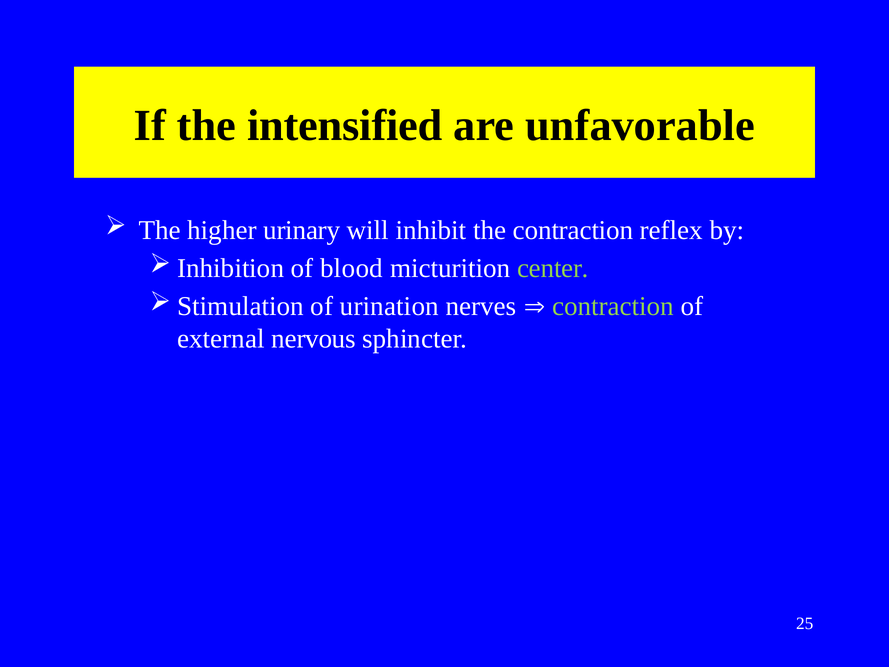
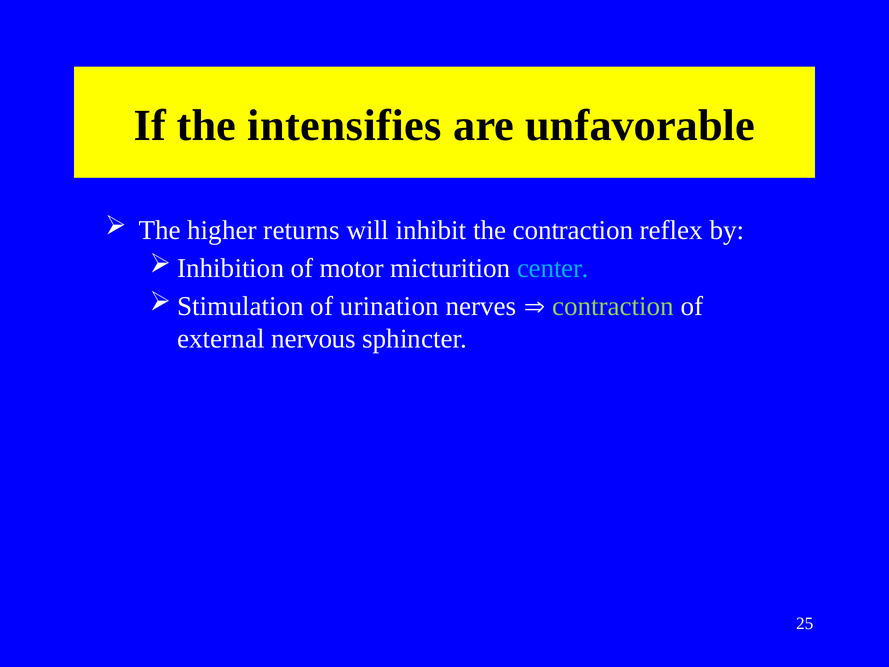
intensified: intensified -> intensifies
urinary: urinary -> returns
blood: blood -> motor
center colour: light green -> light blue
